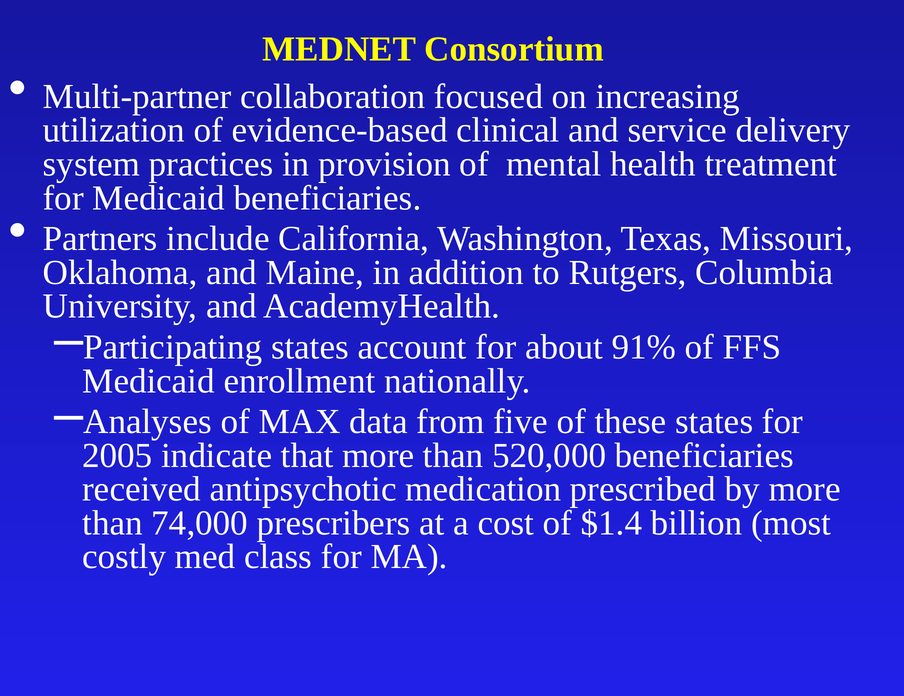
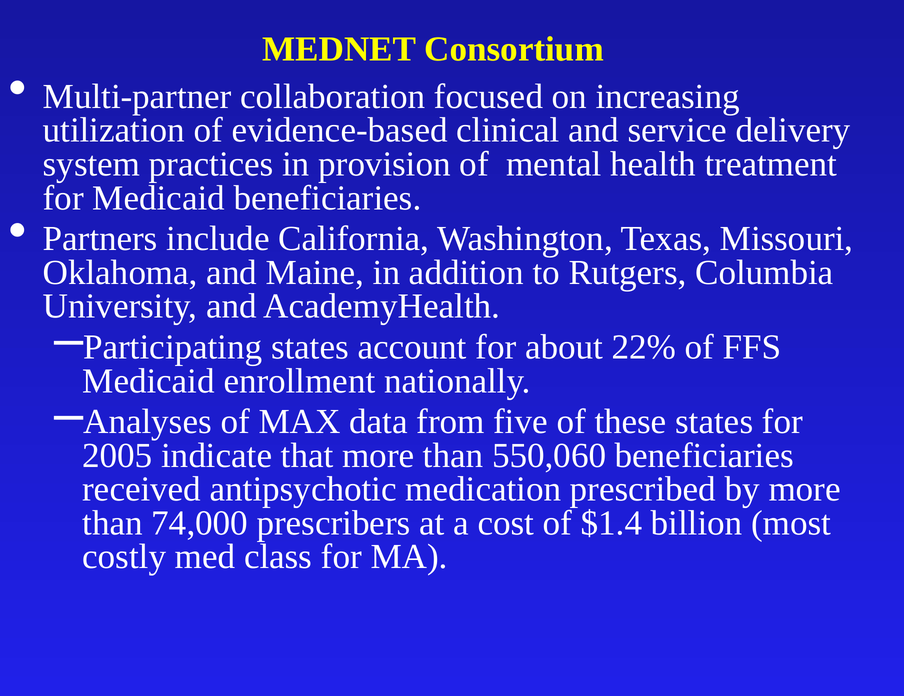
91%: 91% -> 22%
520,000: 520,000 -> 550,060
